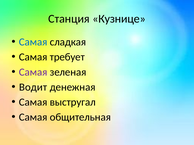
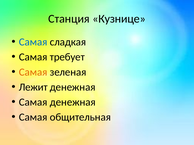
Самая at (33, 72) colour: purple -> orange
Водит: Водит -> Лежит
Самая выстругал: выстругал -> денежная
